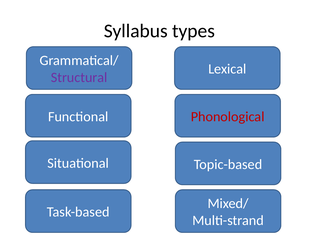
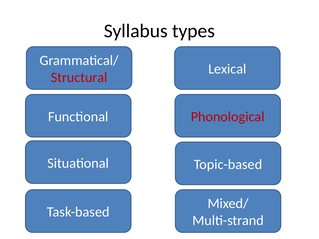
Structural colour: purple -> red
